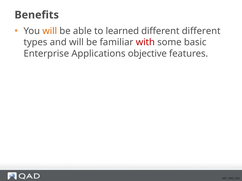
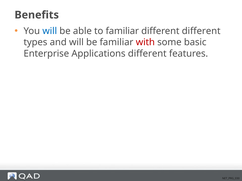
will at (50, 31) colour: orange -> blue
to learned: learned -> familiar
Applications objective: objective -> different
